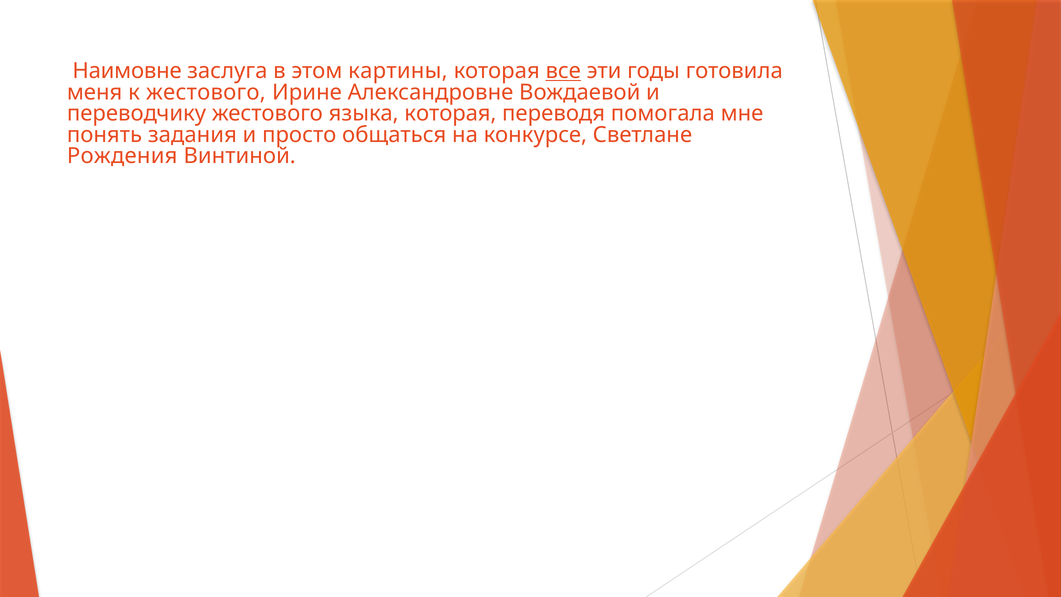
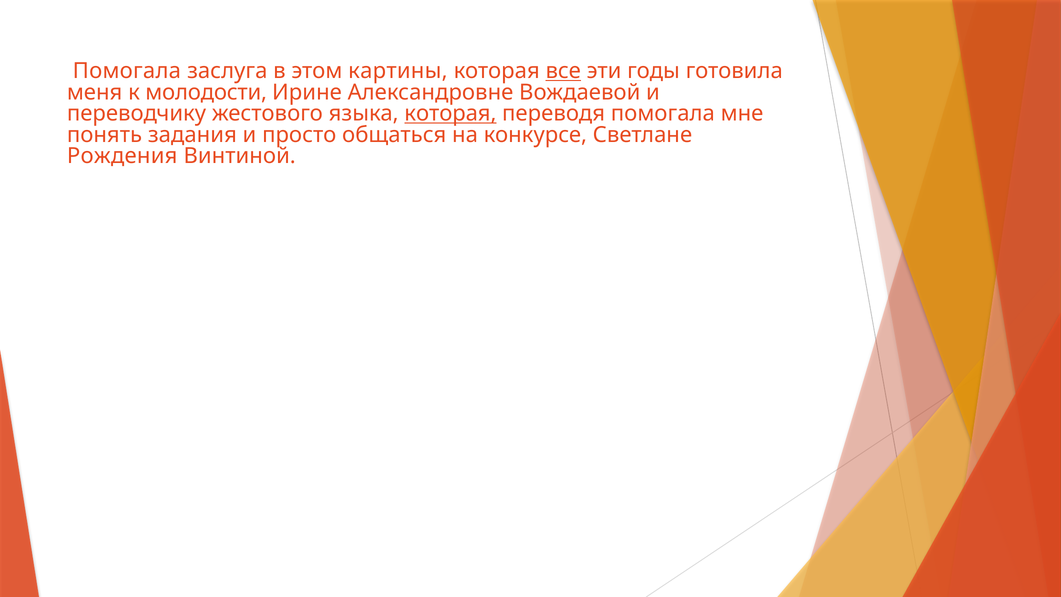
Наимовне at (127, 71): Наимовне -> Помогала
к жестового: жестового -> молодости
которая at (450, 113) underline: none -> present
